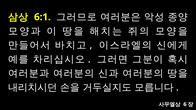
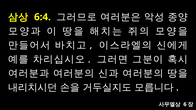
6:1: 6:1 -> 6:4
